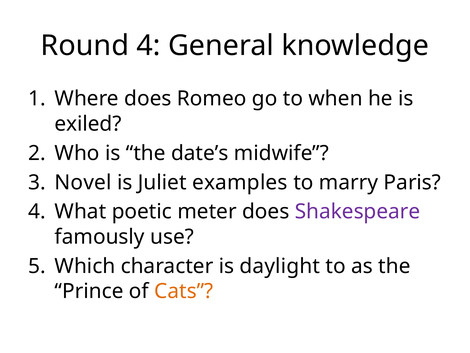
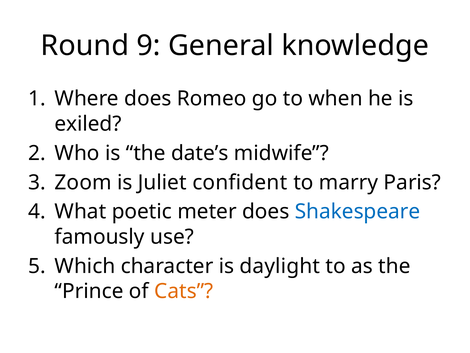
Round 4: 4 -> 9
Novel: Novel -> Zoom
examples: examples -> confident
Shakespeare colour: purple -> blue
